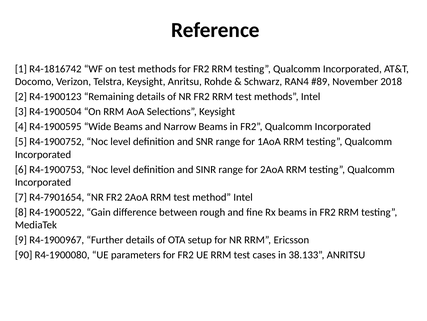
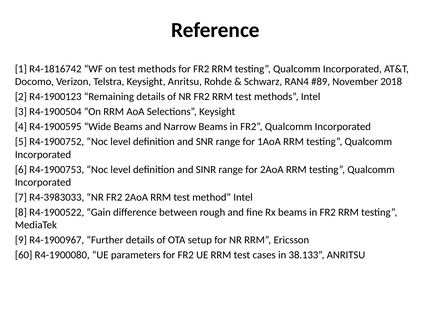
R4-7901654: R4-7901654 -> R4-3983033
90: 90 -> 60
